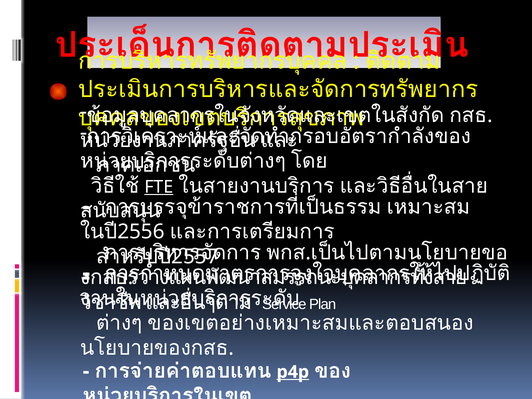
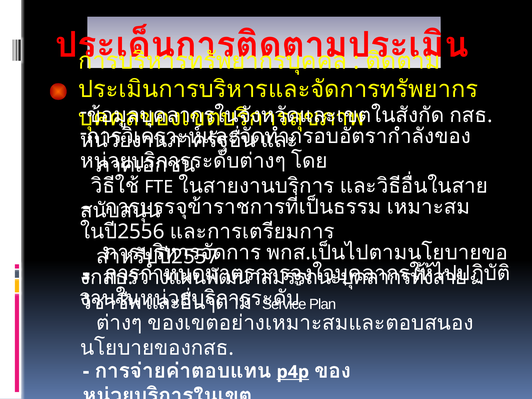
FTE underline: present -> none
